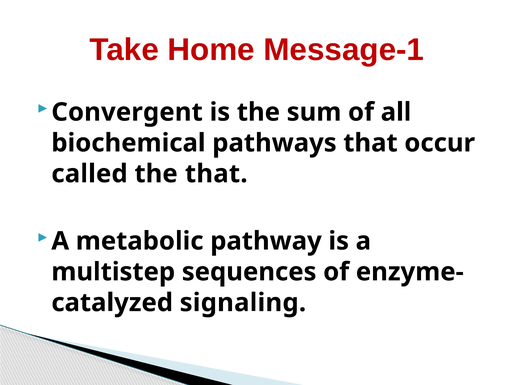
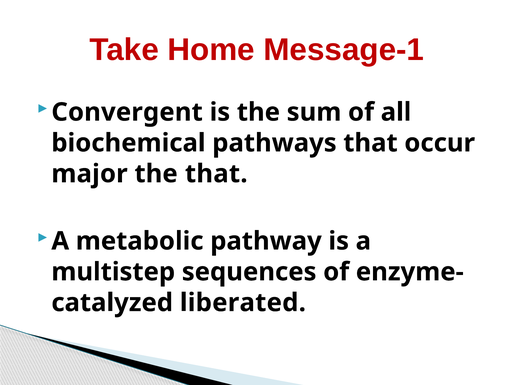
called: called -> major
signaling: signaling -> liberated
